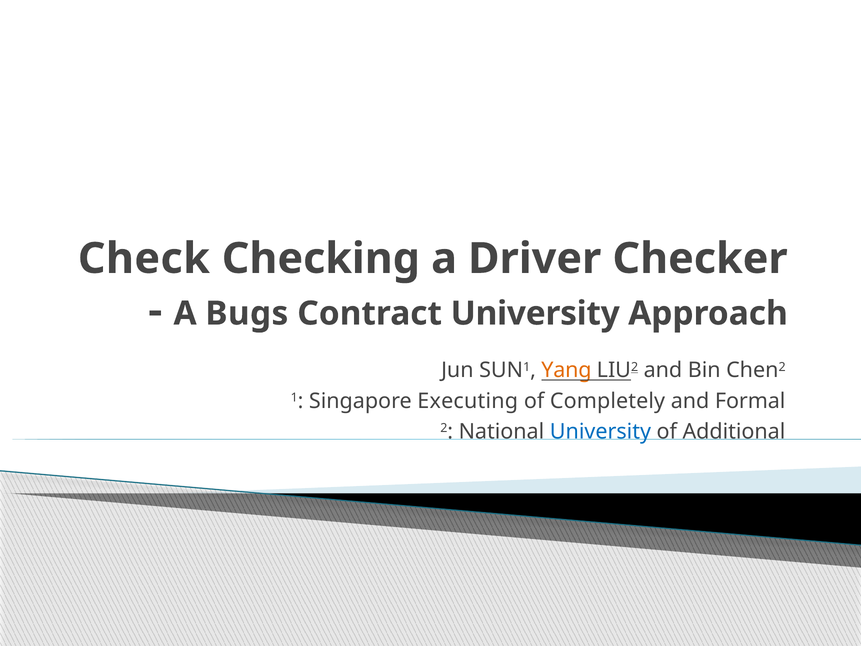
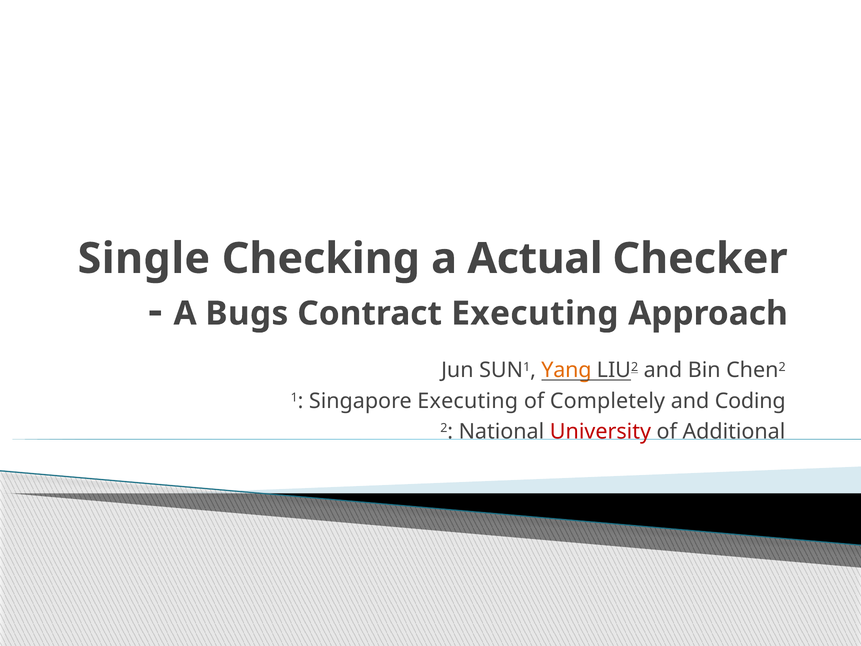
Check: Check -> Single
Driver: Driver -> Actual
Contract University: University -> Executing
Formal: Formal -> Coding
University at (600, 431) colour: blue -> red
